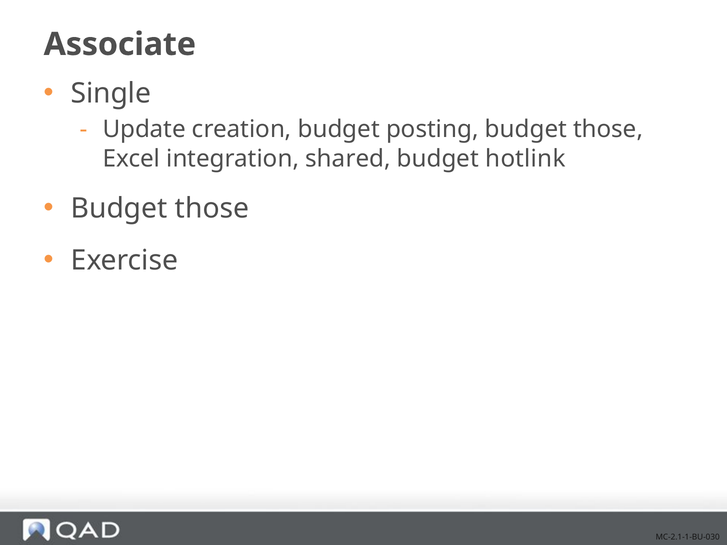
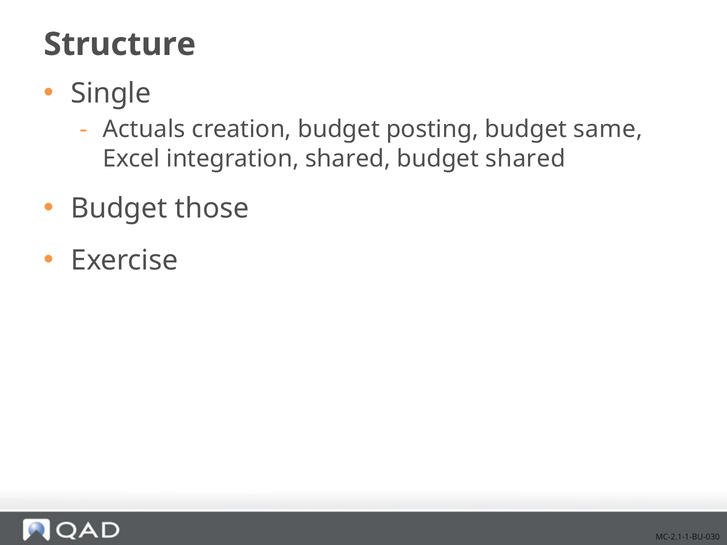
Associate: Associate -> Structure
Update: Update -> Actuals
those at (608, 130): those -> same
budget hotlink: hotlink -> shared
